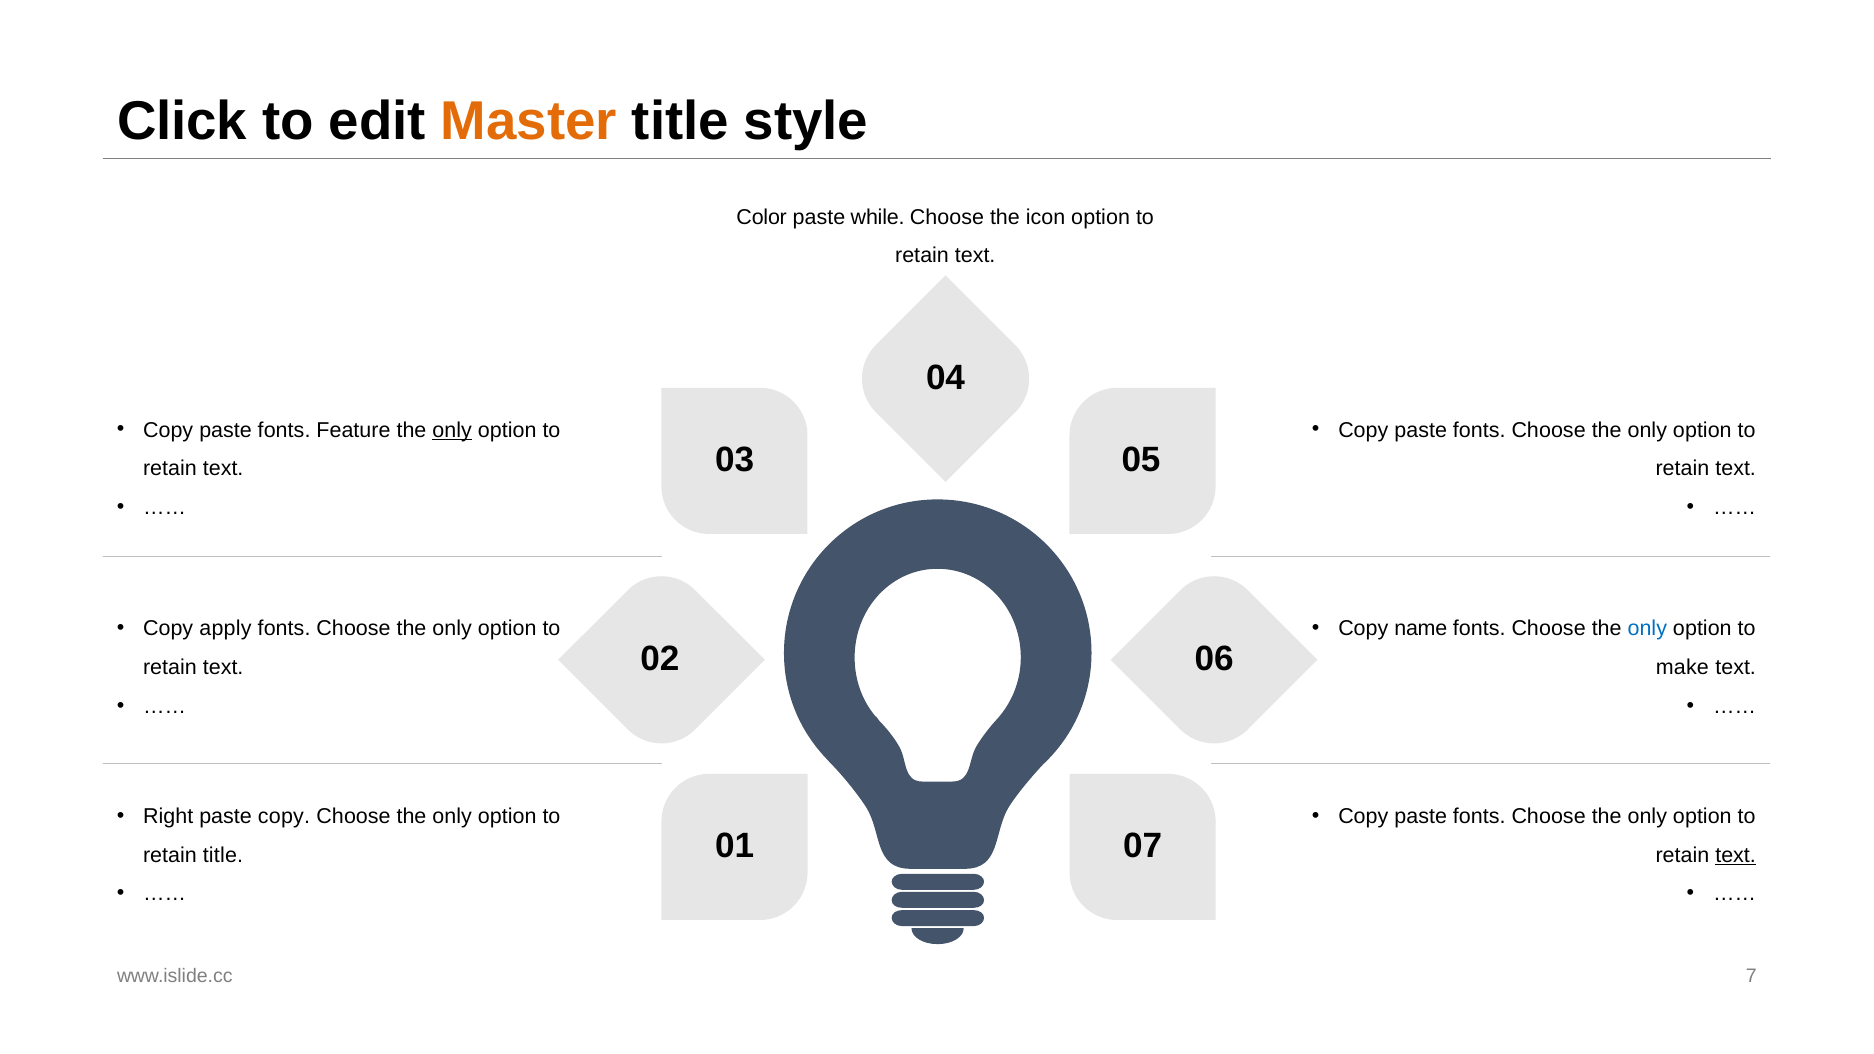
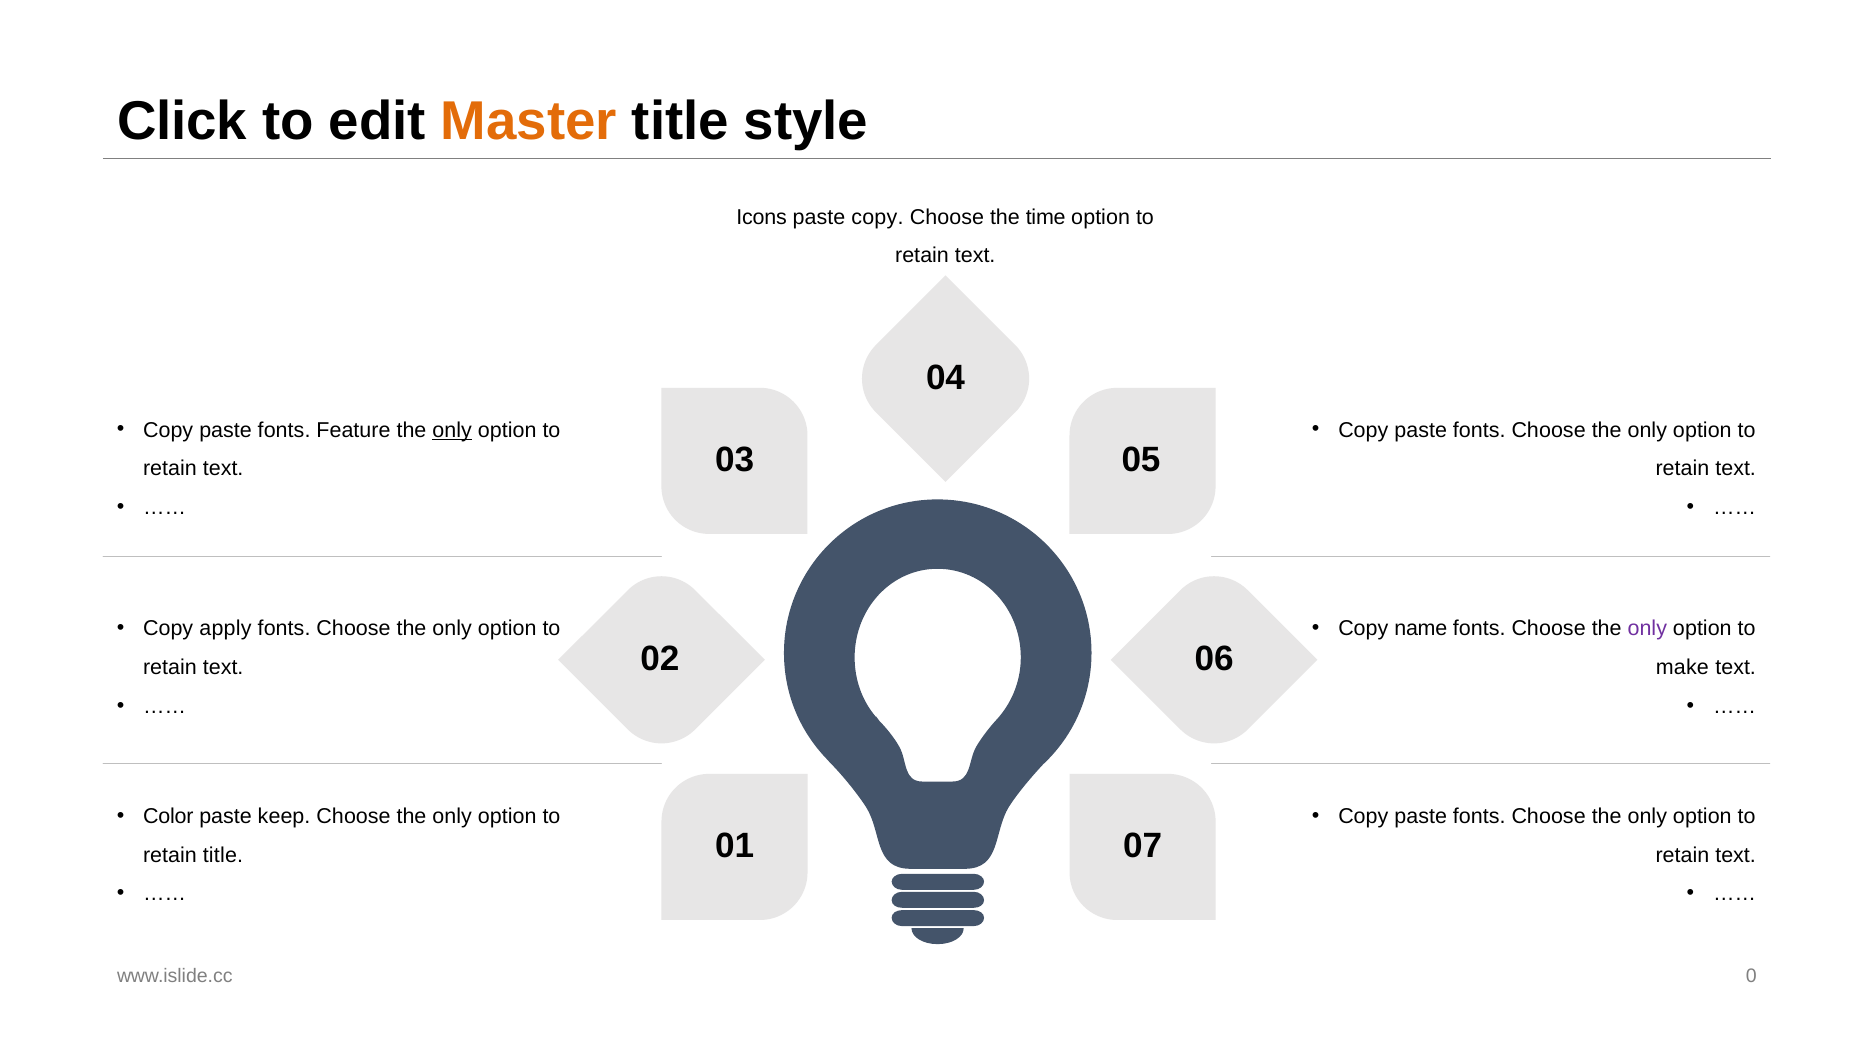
Color: Color -> Icons
paste while: while -> copy
icon: icon -> time
only at (1647, 629) colour: blue -> purple
Right: Right -> Color
paste copy: copy -> keep
text at (1736, 855) underline: present -> none
7: 7 -> 0
